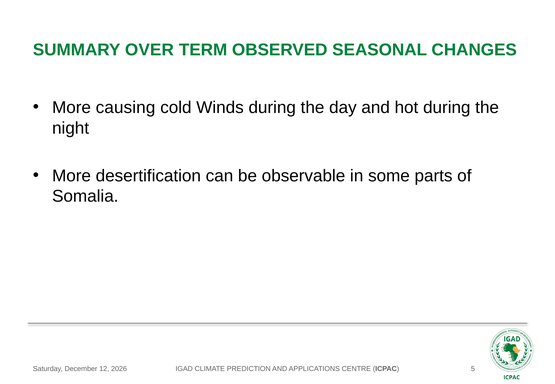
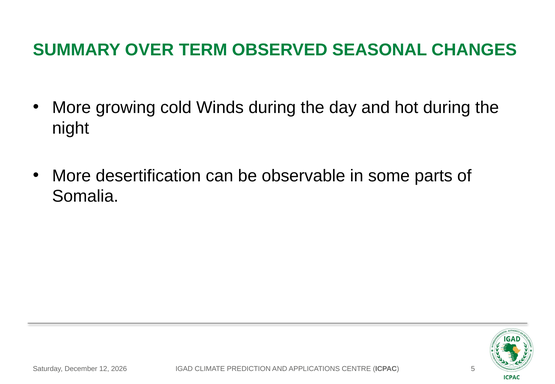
causing: causing -> growing
